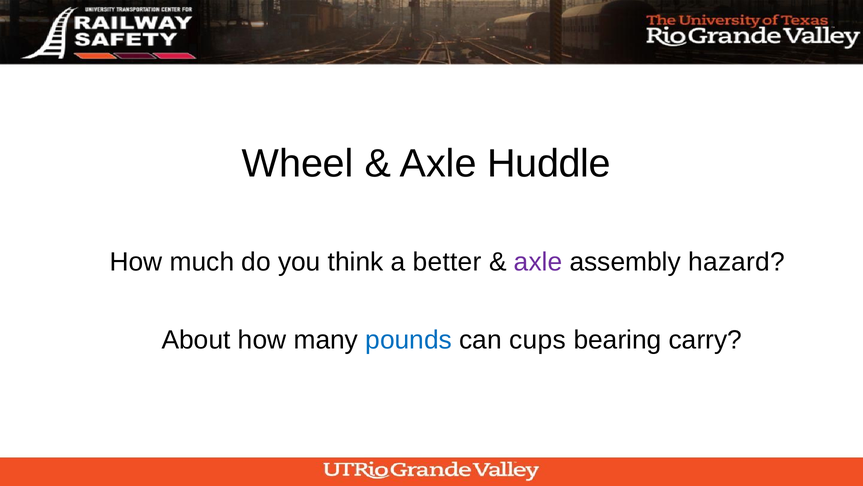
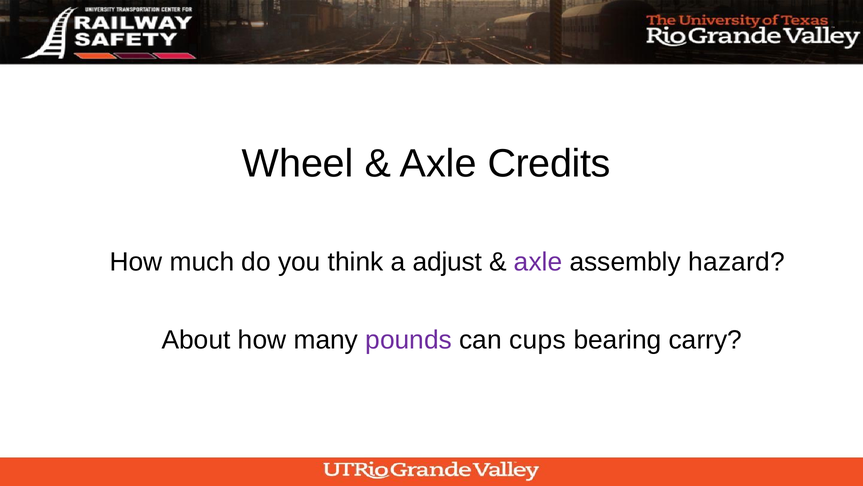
Huddle: Huddle -> Credits
better: better -> adjust
pounds colour: blue -> purple
